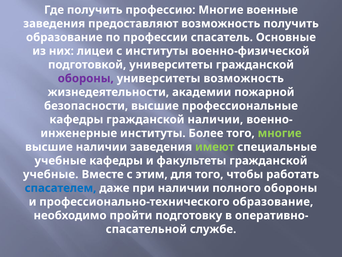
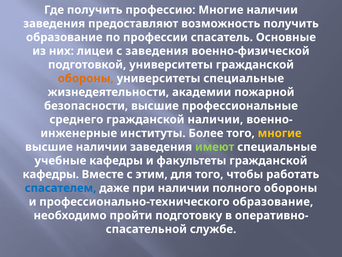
Многие военные: военные -> наличии
с институты: институты -> заведения
обороны at (86, 78) colour: purple -> orange
университеты возможность: возможность -> специальные
кафедры at (76, 119): кафедры -> среднего
многие at (280, 133) colour: light green -> yellow
учебные at (51, 174): учебные -> кафедры
